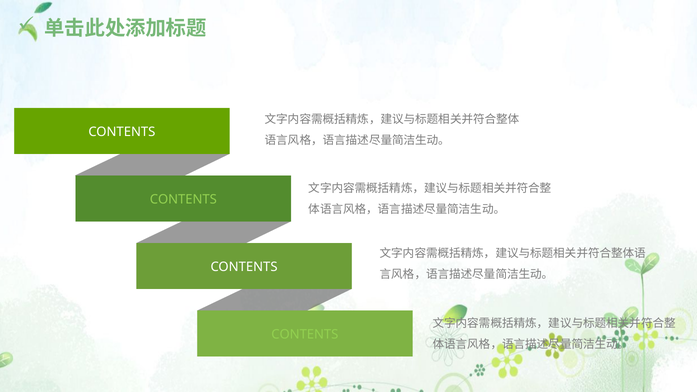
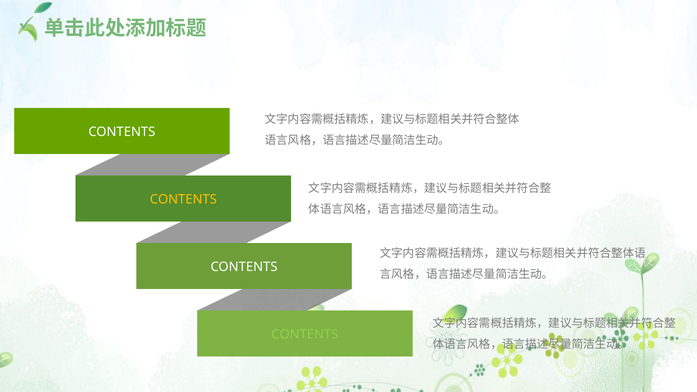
CONTENTS at (183, 199) colour: light green -> yellow
